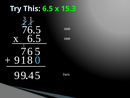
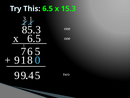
76.5: 76.5 -> 85.3
